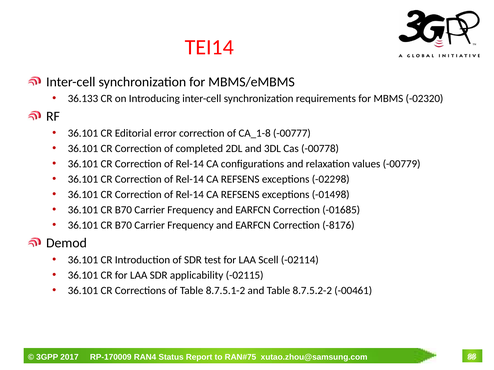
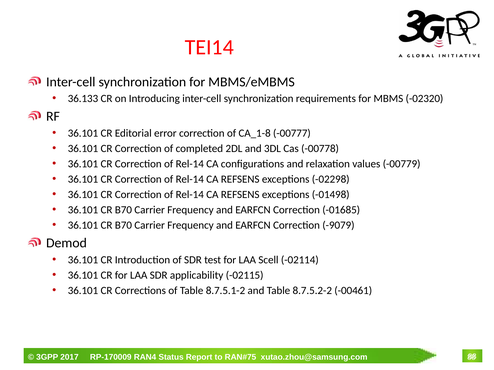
-8176: -8176 -> -9079
